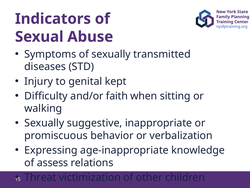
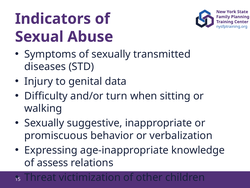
kept: kept -> data
faith: faith -> turn
